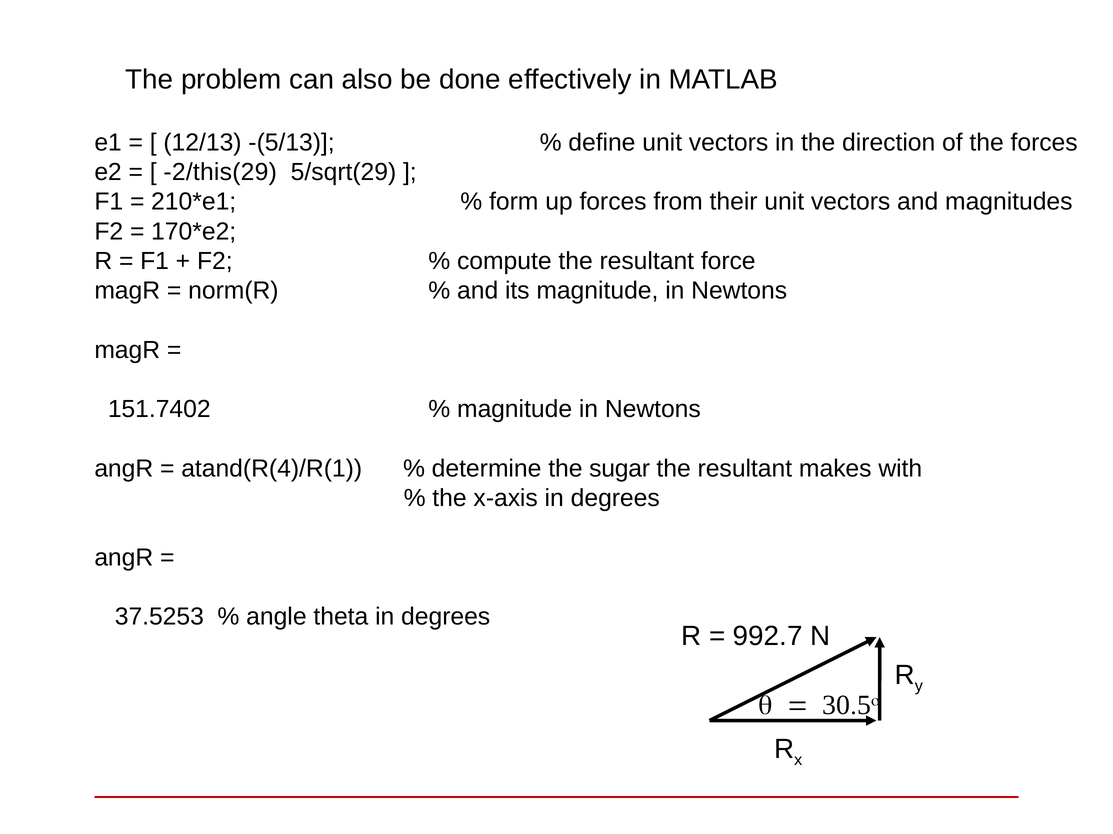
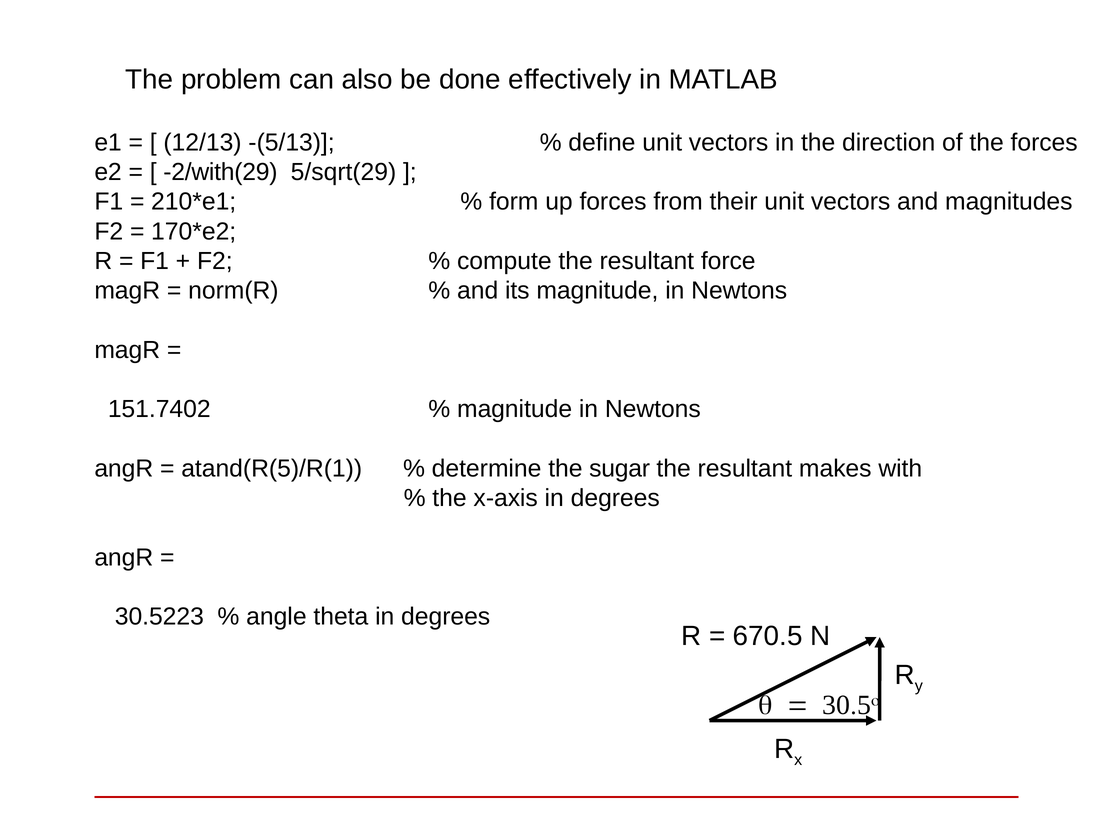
-2/this(29: -2/this(29 -> -2/with(29
atand(R(4)/R(1: atand(R(4)/R(1 -> atand(R(5)/R(1
37.5253: 37.5253 -> 30.5223
992.7: 992.7 -> 670.5
